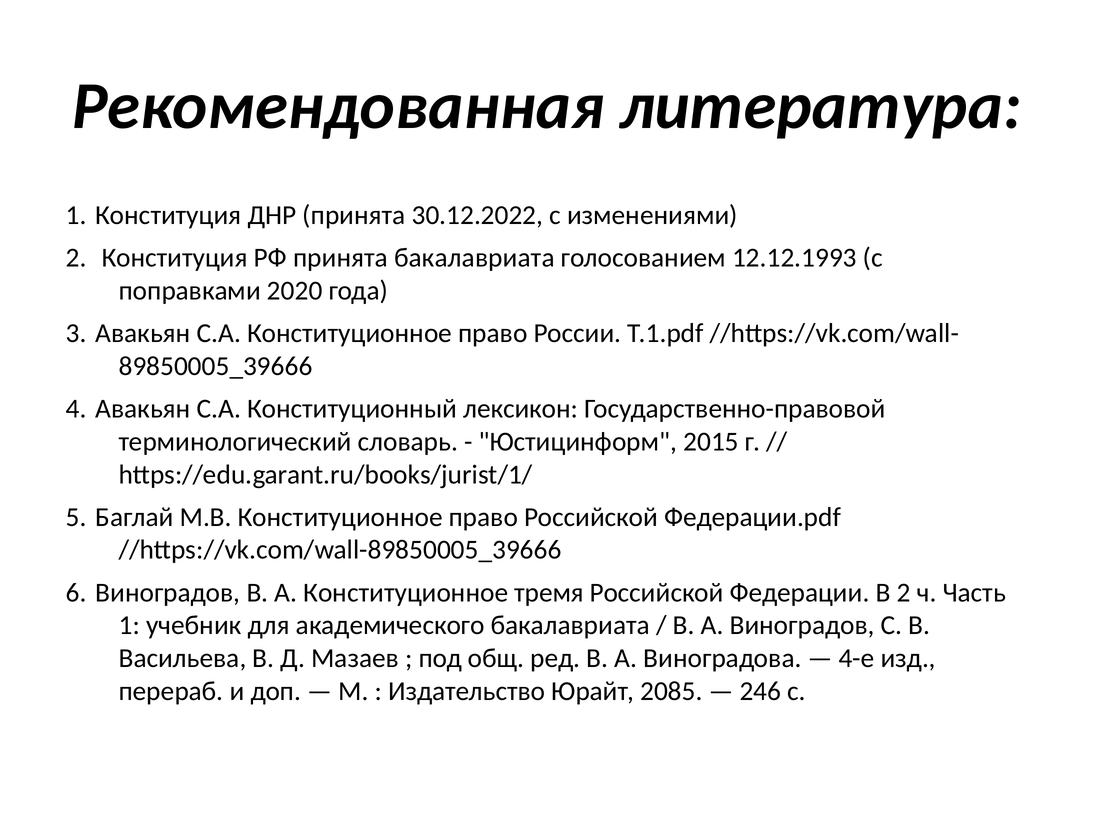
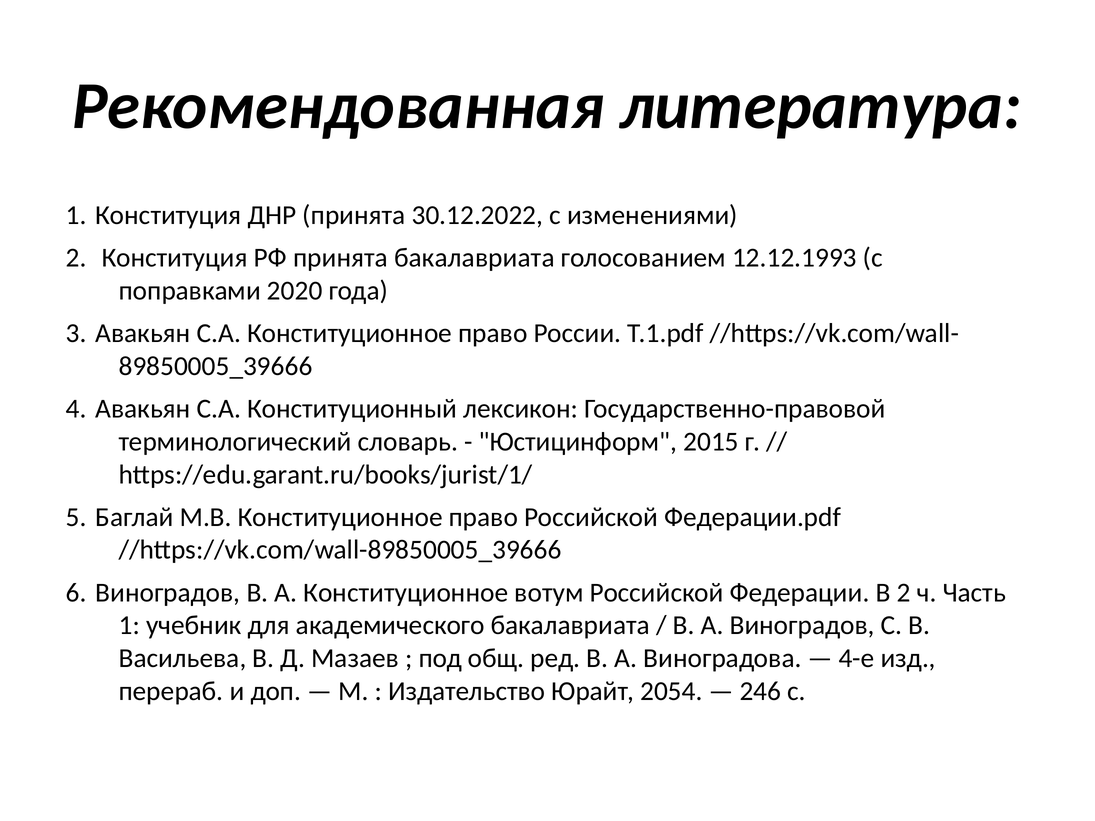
тремя: тремя -> вотум
2085: 2085 -> 2054
